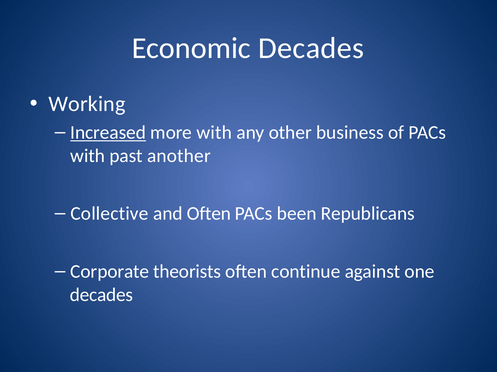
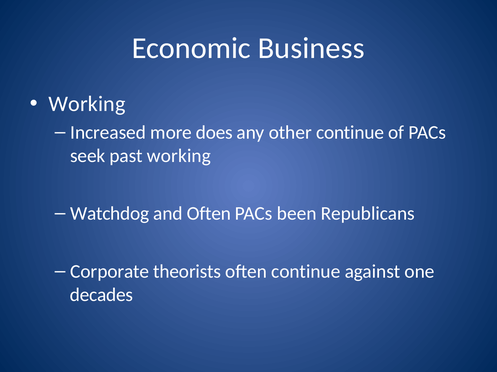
Economic Decades: Decades -> Business
Increased underline: present -> none
more with: with -> does
other business: business -> continue
with at (88, 156): with -> seek
past another: another -> working
Collective: Collective -> Watchdog
